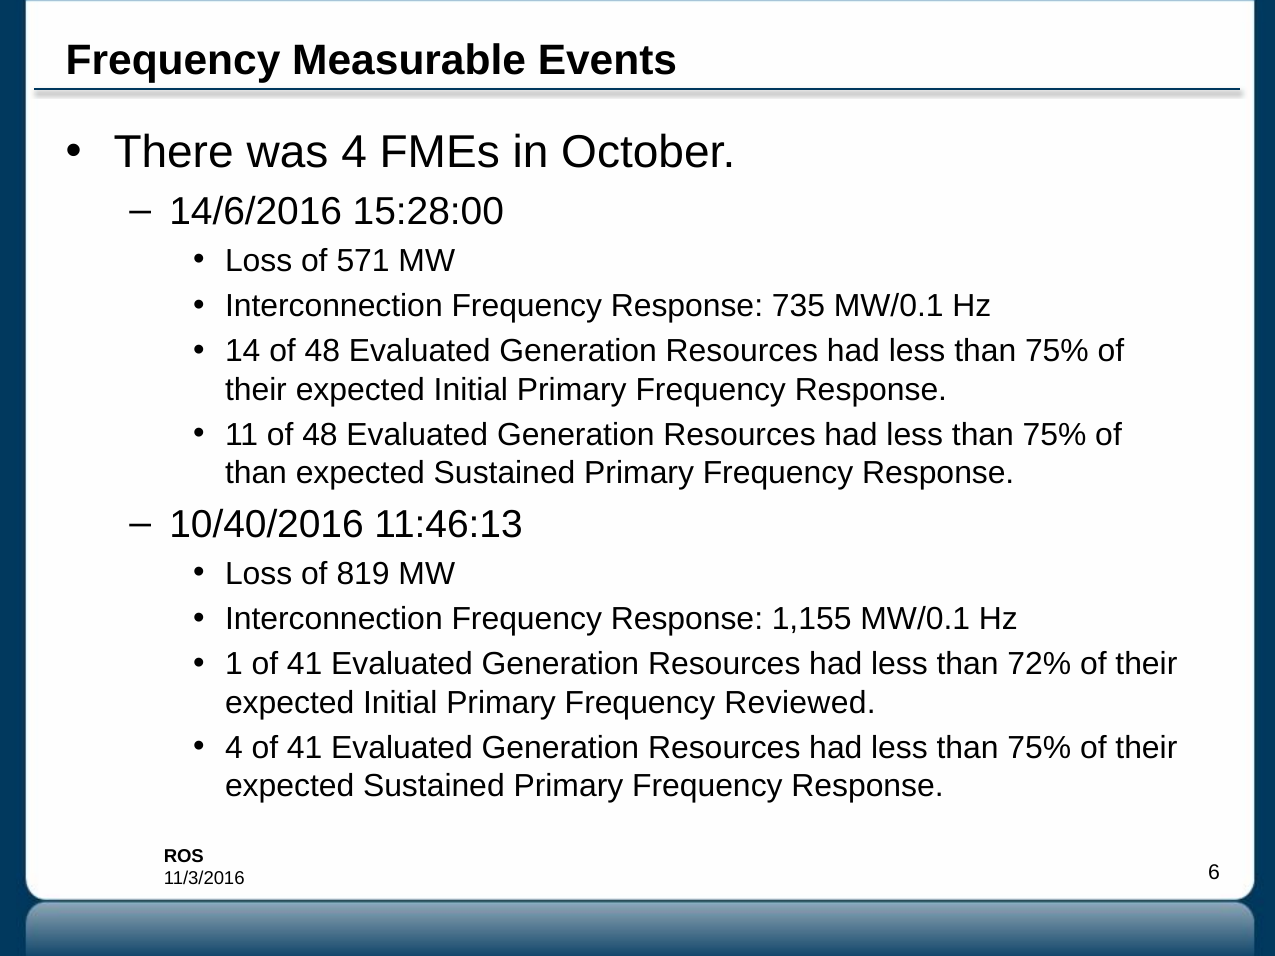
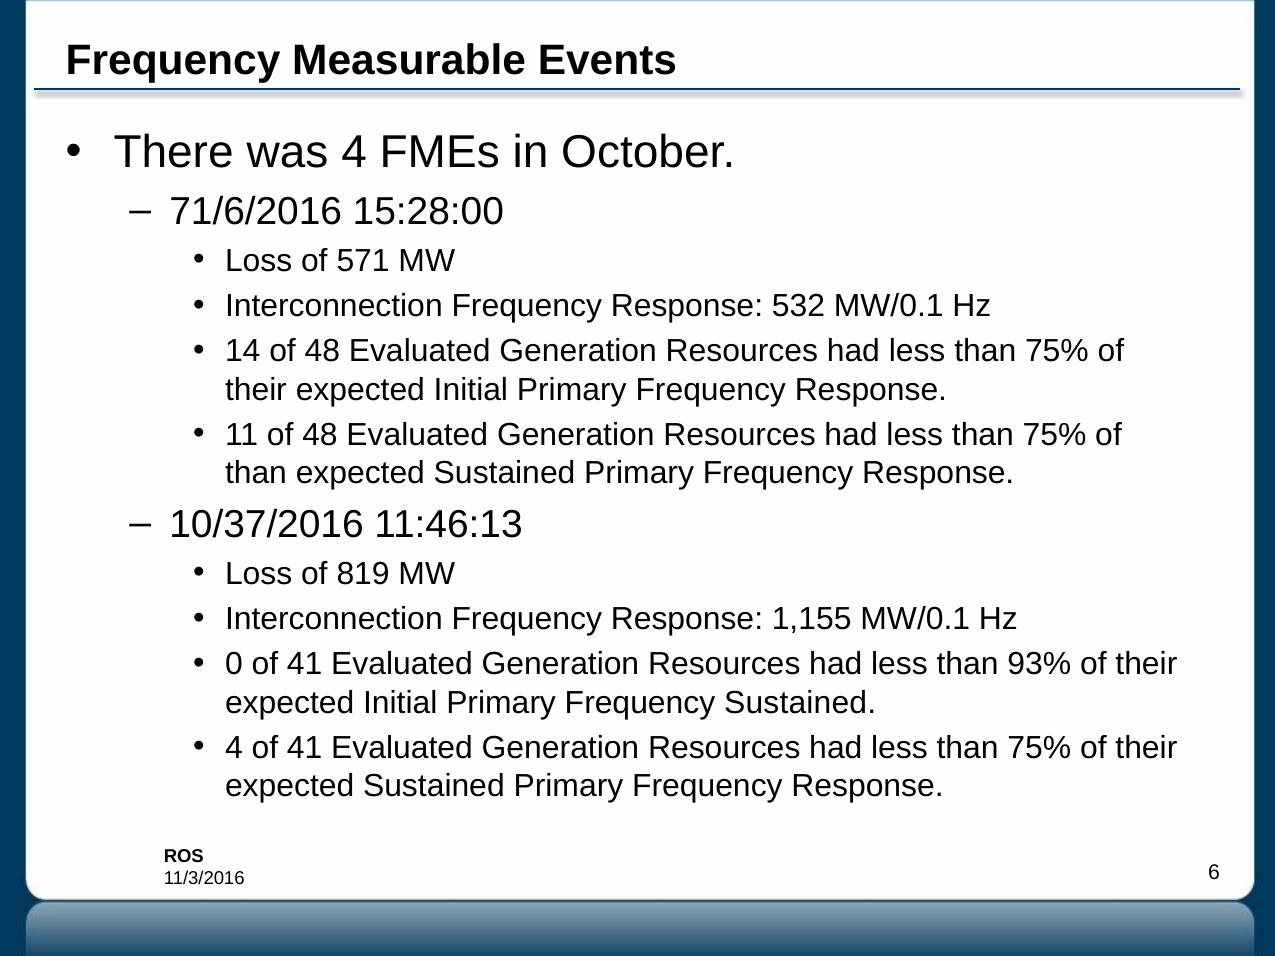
14/6/2016: 14/6/2016 -> 71/6/2016
735: 735 -> 532
10/40/2016: 10/40/2016 -> 10/37/2016
1: 1 -> 0
72%: 72% -> 93%
Frequency Reviewed: Reviewed -> Sustained
